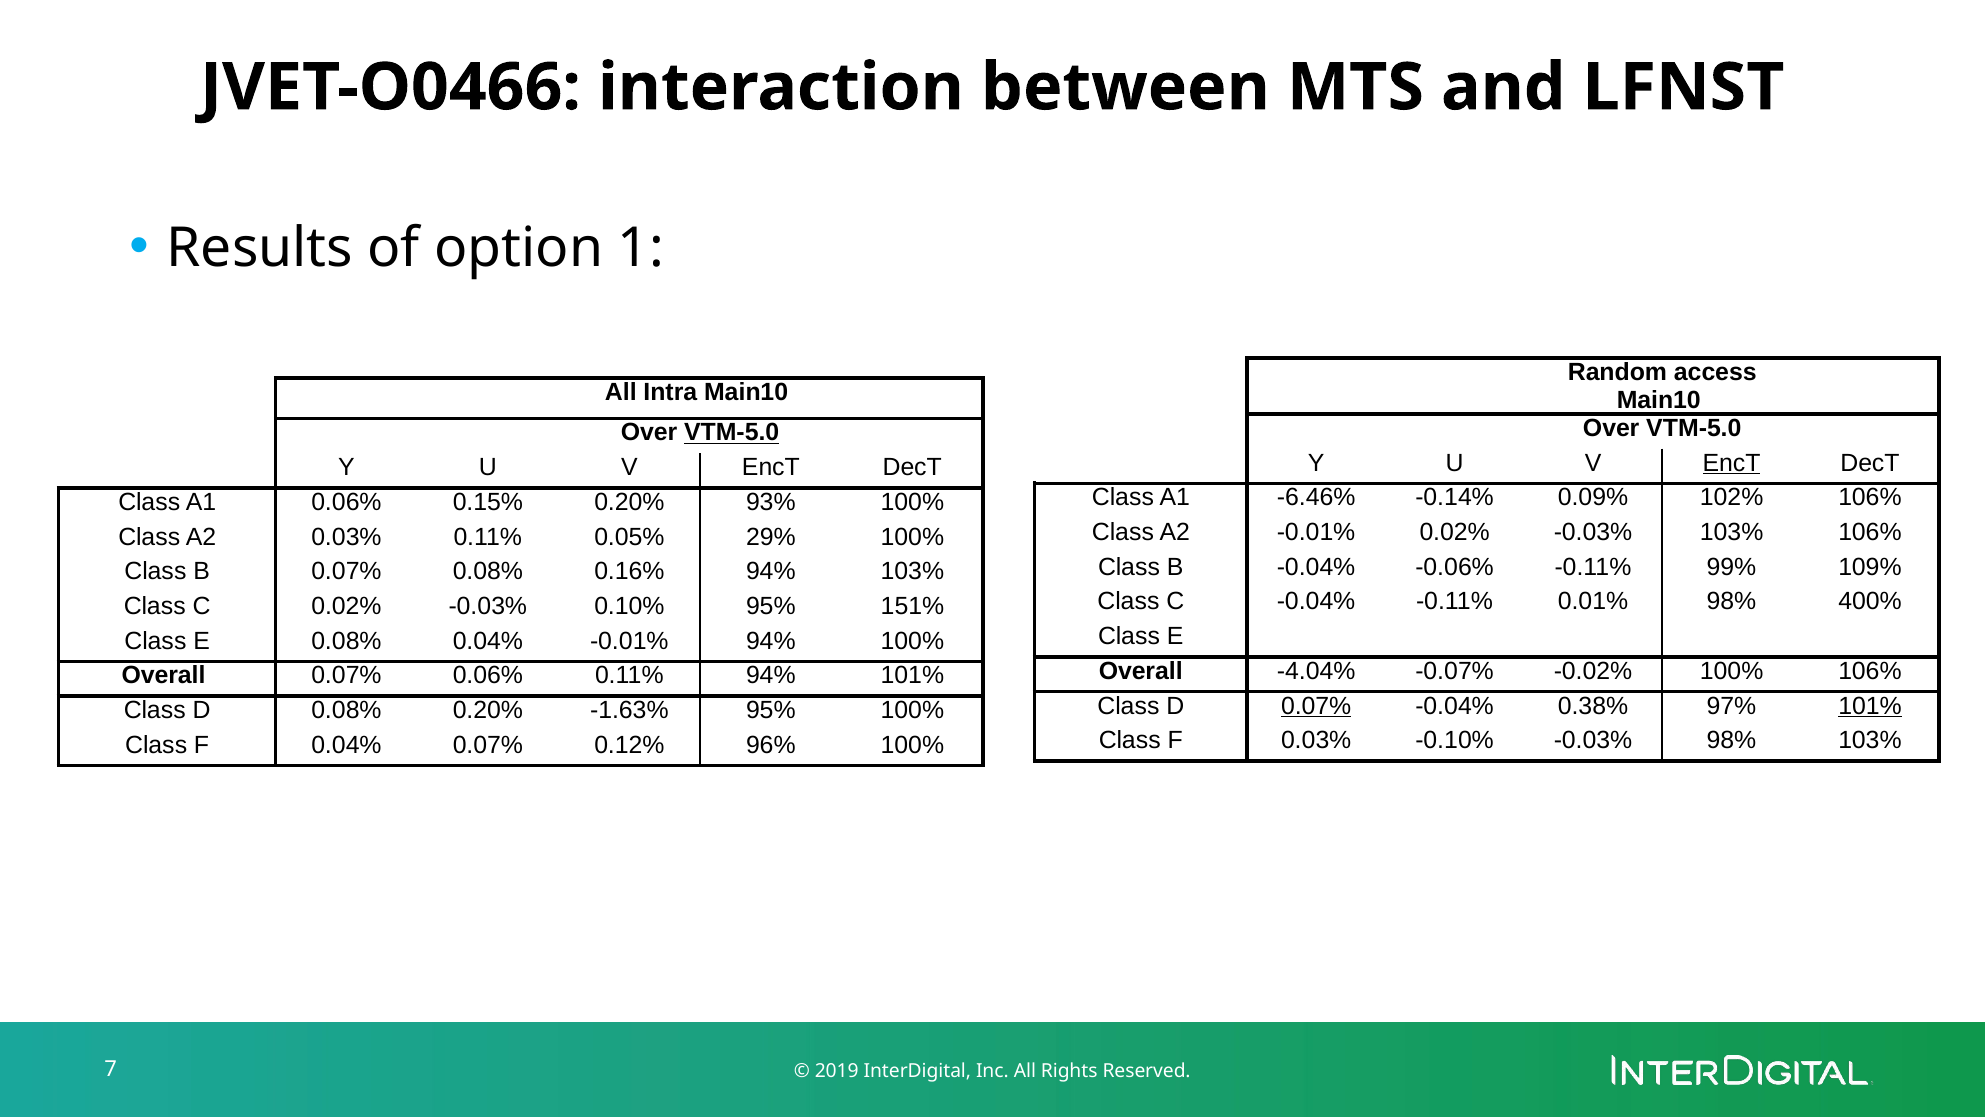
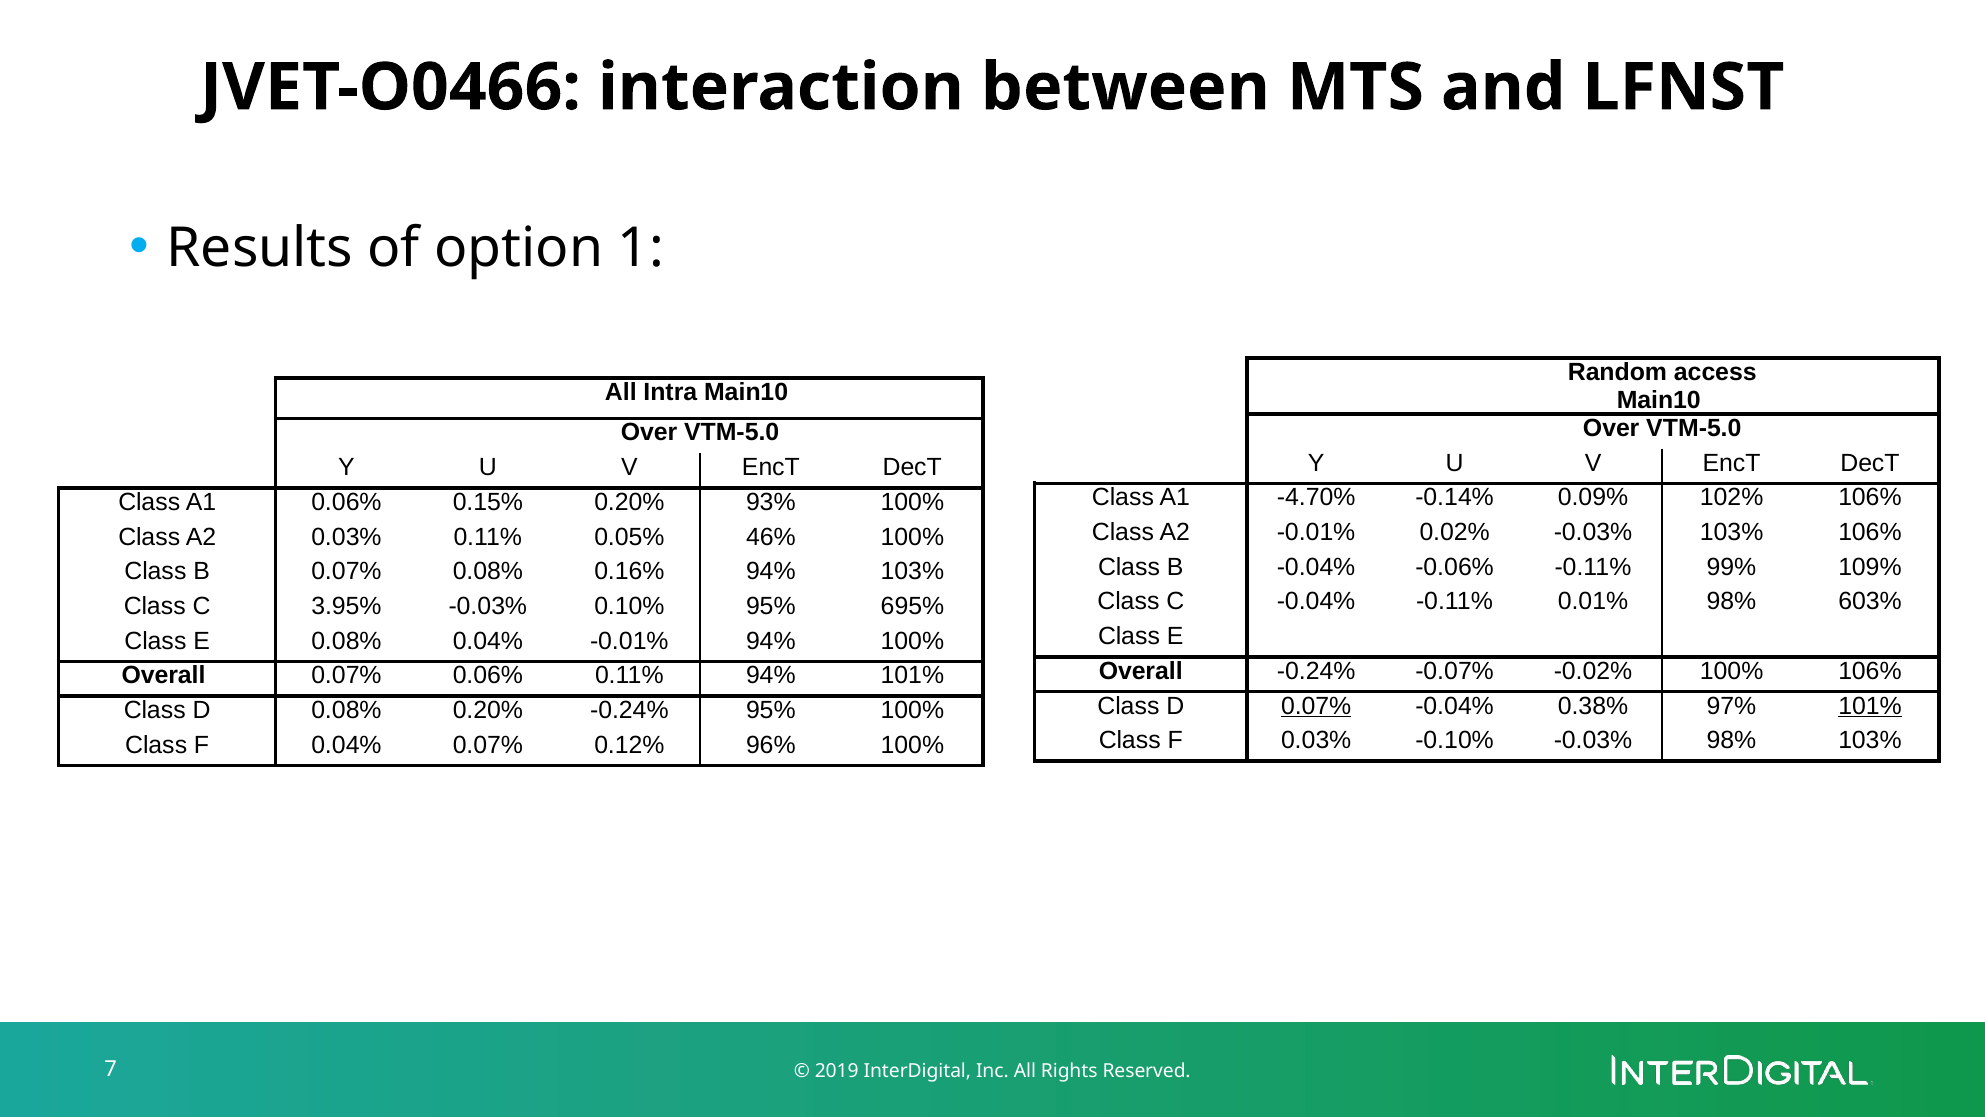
VTM-5.0 at (732, 433) underline: present -> none
EncT at (1732, 463) underline: present -> none
-6.46%: -6.46% -> -4.70%
29%: 29% -> 46%
400%: 400% -> 603%
C 0.02%: 0.02% -> 3.95%
151%: 151% -> 695%
Overall -4.04%: -4.04% -> -0.24%
0.20% -1.63%: -1.63% -> -0.24%
